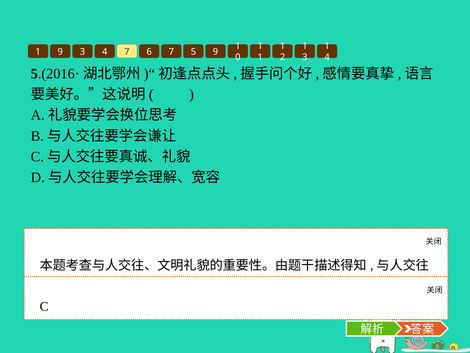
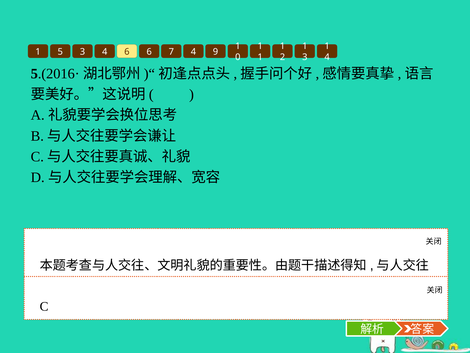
1 9: 9 -> 5
4 7: 7 -> 6
7 5: 5 -> 4
